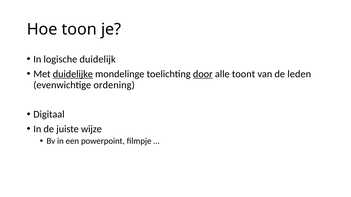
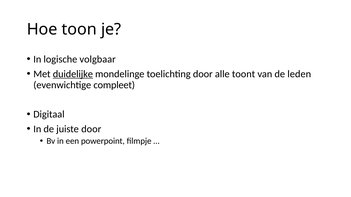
duidelijk: duidelijk -> volgbaar
door at (203, 74) underline: present -> none
ordening: ordening -> compleet
juiste wijze: wijze -> door
